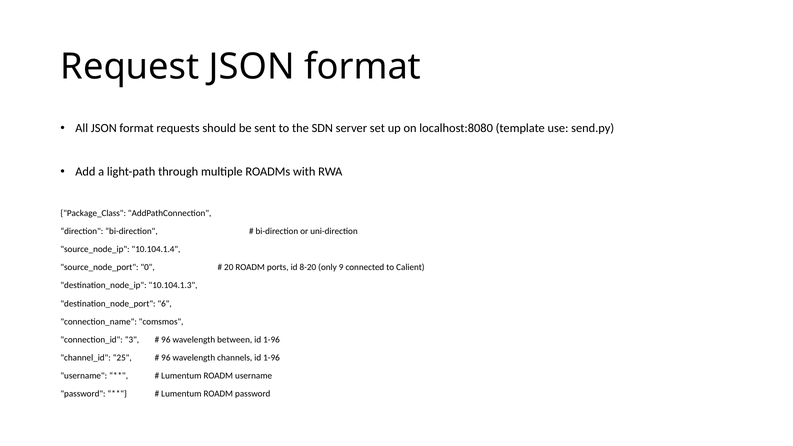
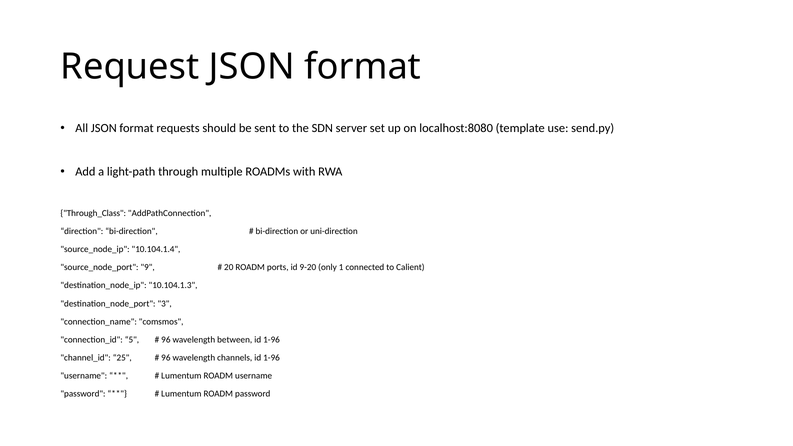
Package_Class: Package_Class -> Through_Class
0: 0 -> 9
8-20: 8-20 -> 9-20
9: 9 -> 1
6: 6 -> 3
3: 3 -> 5
